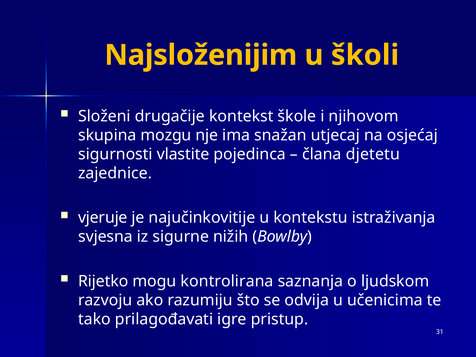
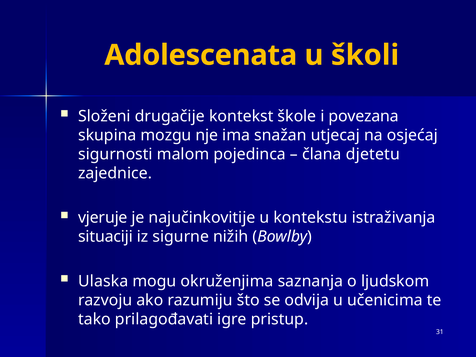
Najsloženijim: Najsloženijim -> Adolescenata
njihovom: njihovom -> povezana
vlastite: vlastite -> malom
svjesna: svjesna -> situaciji
Rijetko: Rijetko -> Ulaska
kontrolirana: kontrolirana -> okruženjima
